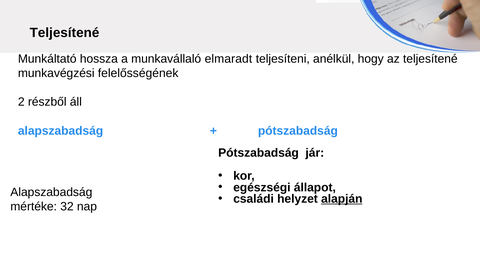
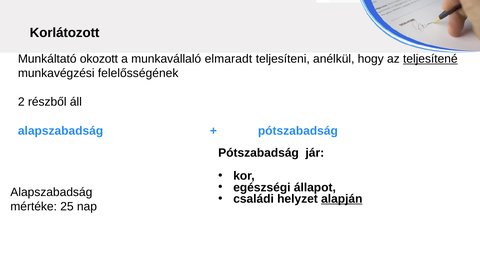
Teljesítené at (64, 33): Teljesítené -> Korlátozott
hossza: hossza -> okozott
teljesítené at (430, 59) underline: none -> present
32: 32 -> 25
